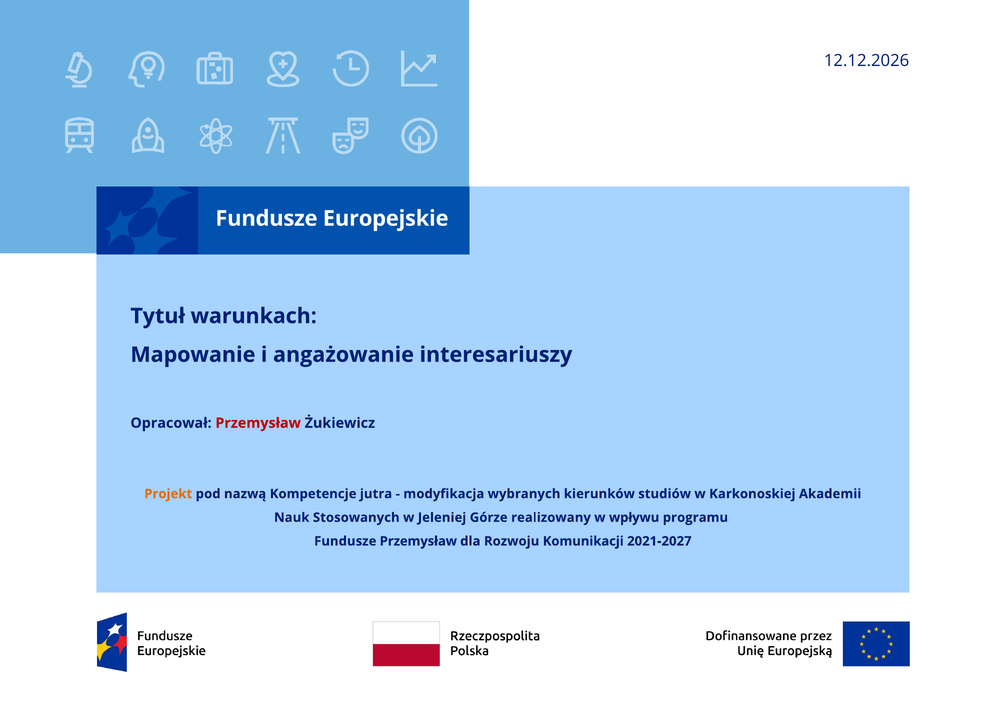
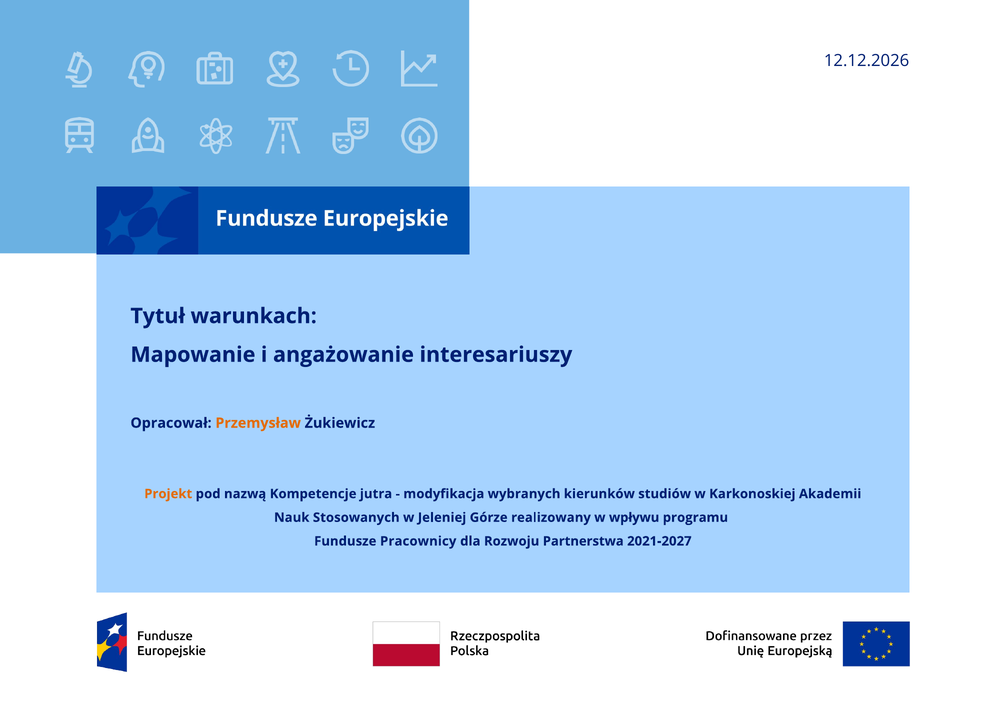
Przemysław at (258, 423) colour: red -> orange
Fundusze Przemysław: Przemysław -> Pracownicy
Komunikacji: Komunikacji -> Partnerstwa
